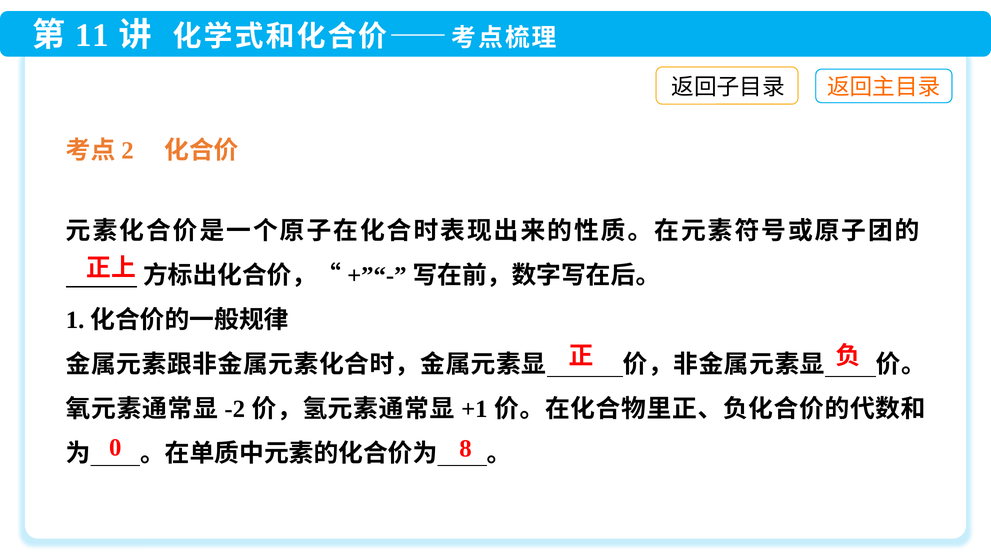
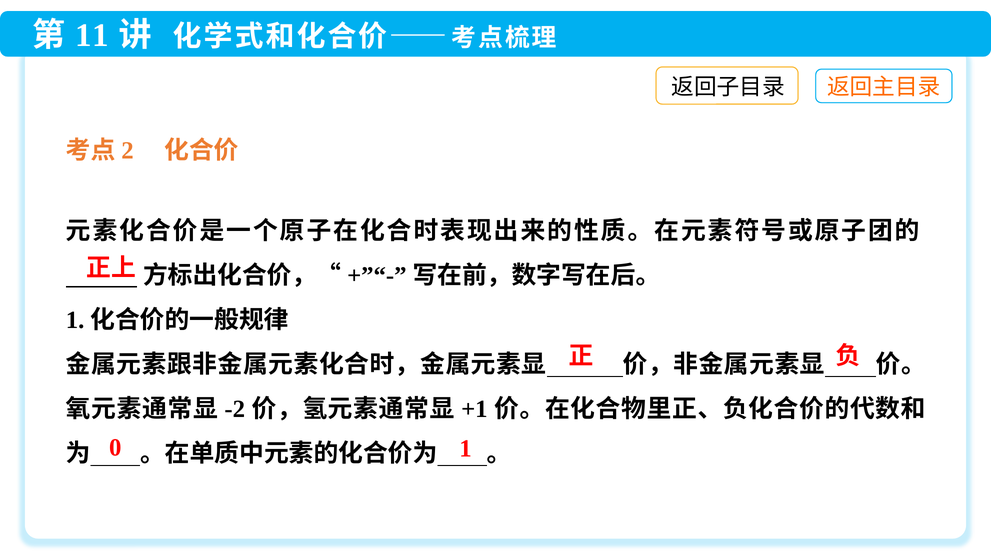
8: 8 -> 1
